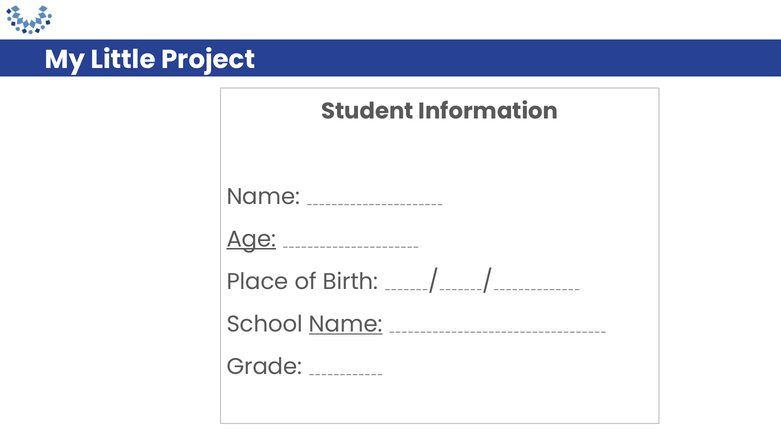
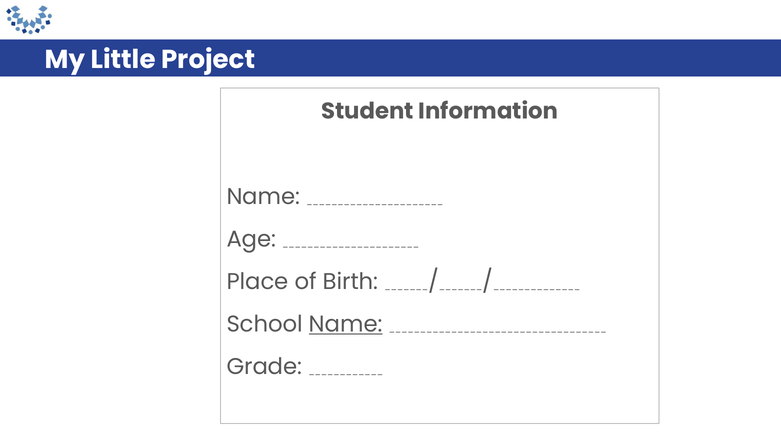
Age underline: present -> none
